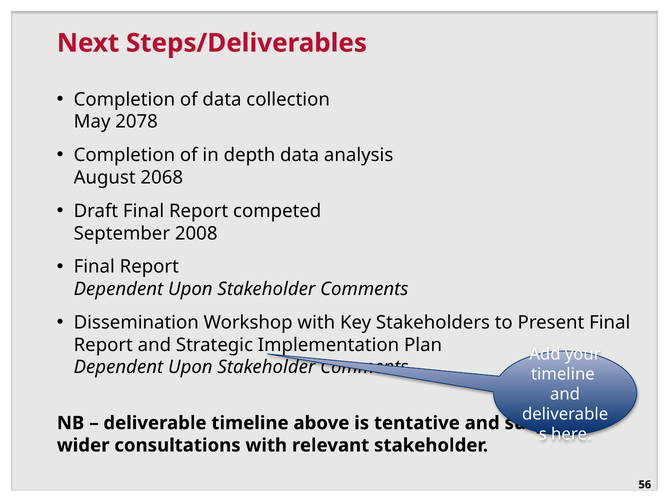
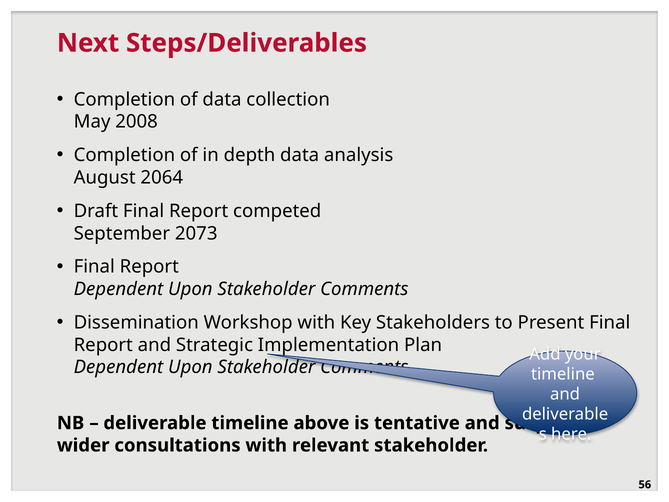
2078: 2078 -> 2008
2068: 2068 -> 2064
2008: 2008 -> 2073
